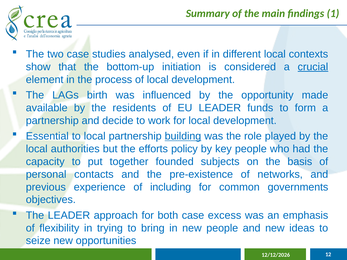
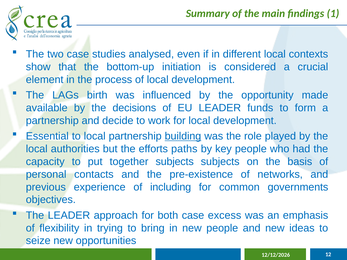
crucial underline: present -> none
residents: residents -> decisions
policy: policy -> paths
together founded: founded -> subjects
